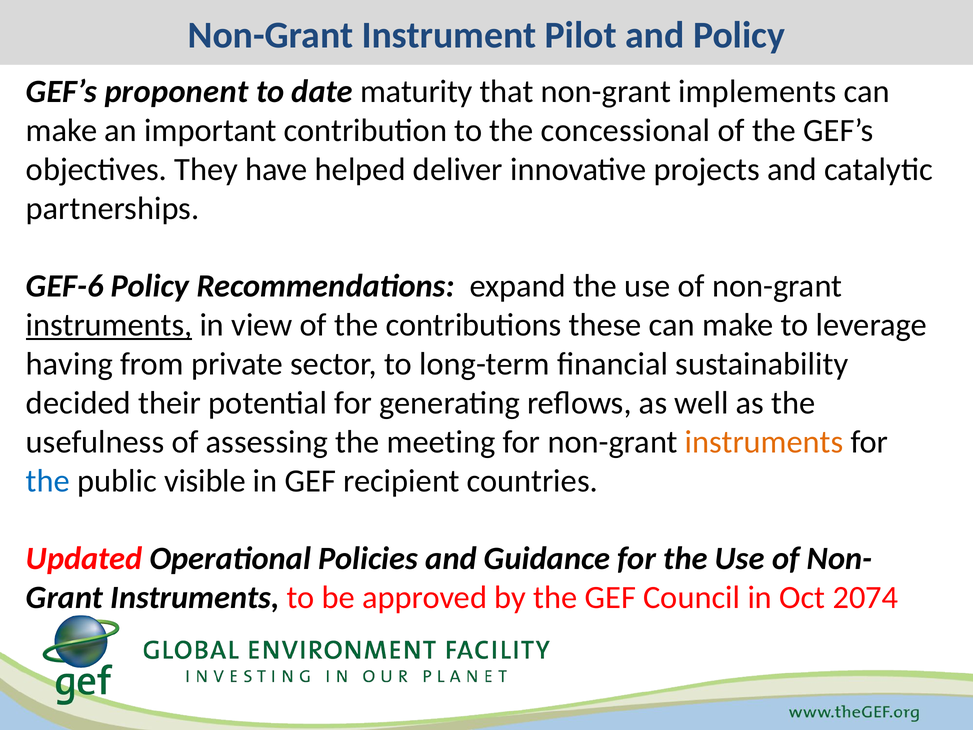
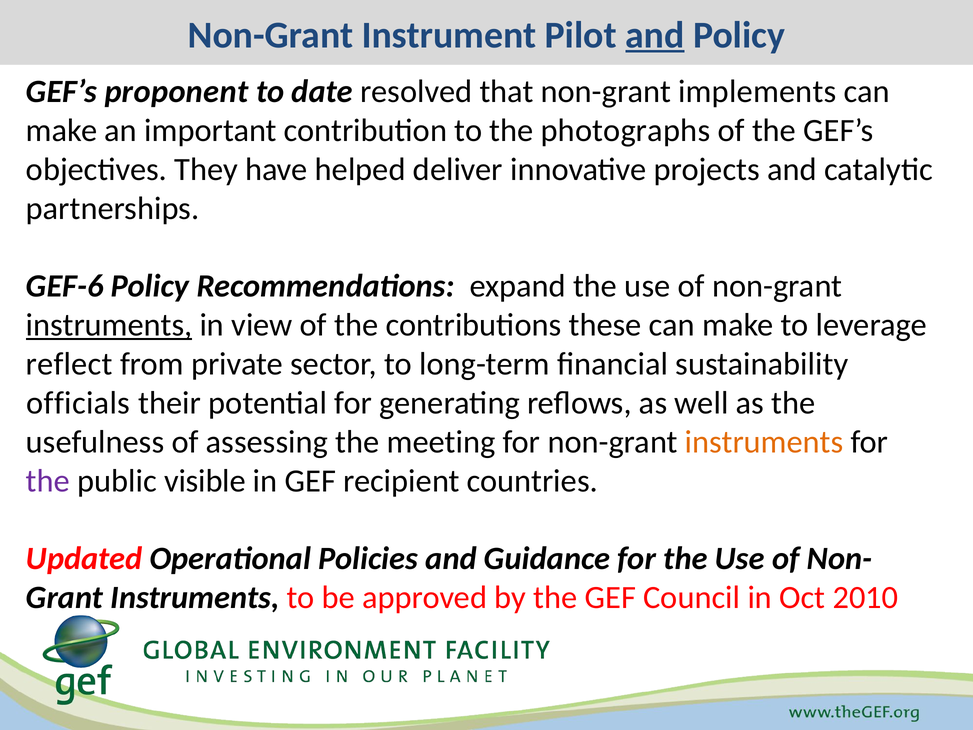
and at (655, 35) underline: none -> present
maturity: maturity -> resolved
concessional: concessional -> photographs
having: having -> reflect
decided: decided -> officials
the at (48, 481) colour: blue -> purple
2074: 2074 -> 2010
